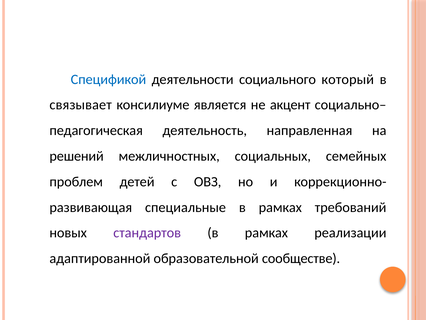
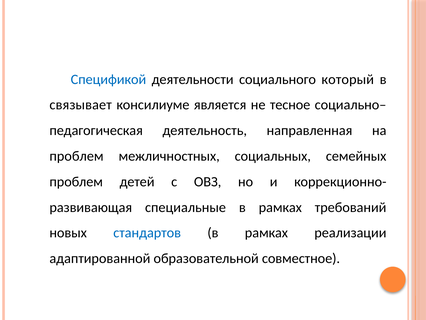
акцент: акцент -> тесное
решений at (77, 156): решений -> проблем
стандартов colour: purple -> blue
сообществе: сообществе -> совместное
